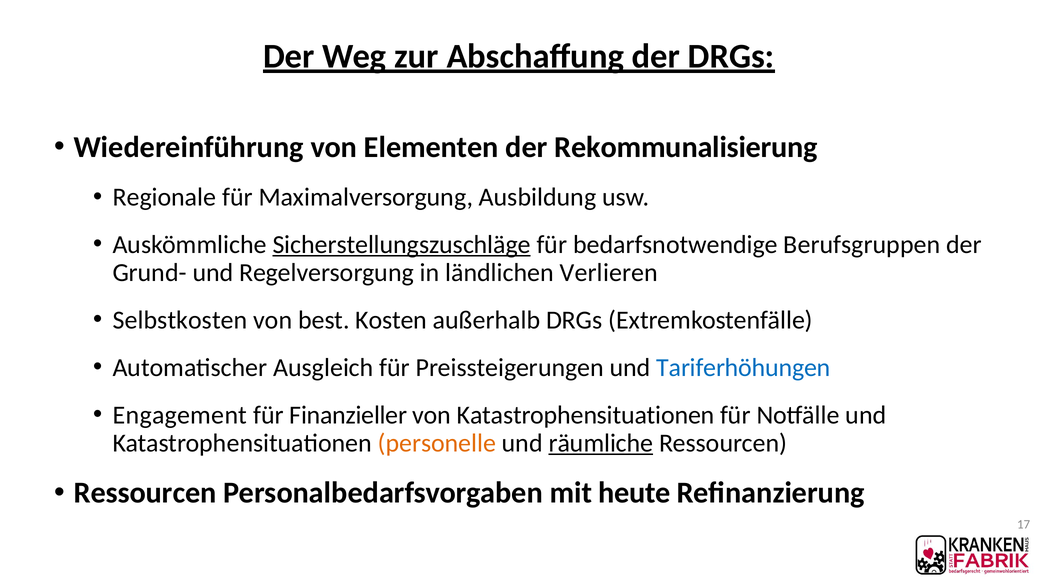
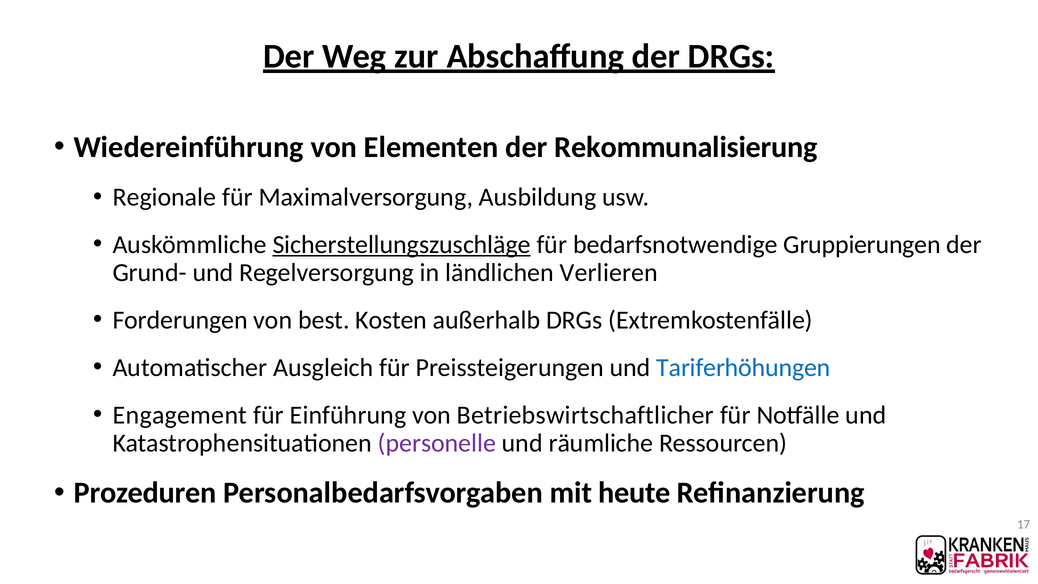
Berufsgruppen: Berufsgruppen -> Gruppierungen
Selbstkosten: Selbstkosten -> Forderungen
Finanzieller: Finanzieller -> Einführung
von Katastrophensituationen: Katastrophensituationen -> Betriebswirtschaftlicher
personelle colour: orange -> purple
räumliche underline: present -> none
Ressourcen at (145, 493): Ressourcen -> Prozeduren
